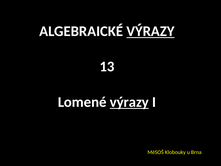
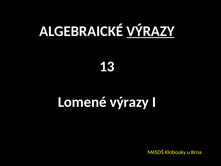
výrazy at (129, 102) underline: present -> none
